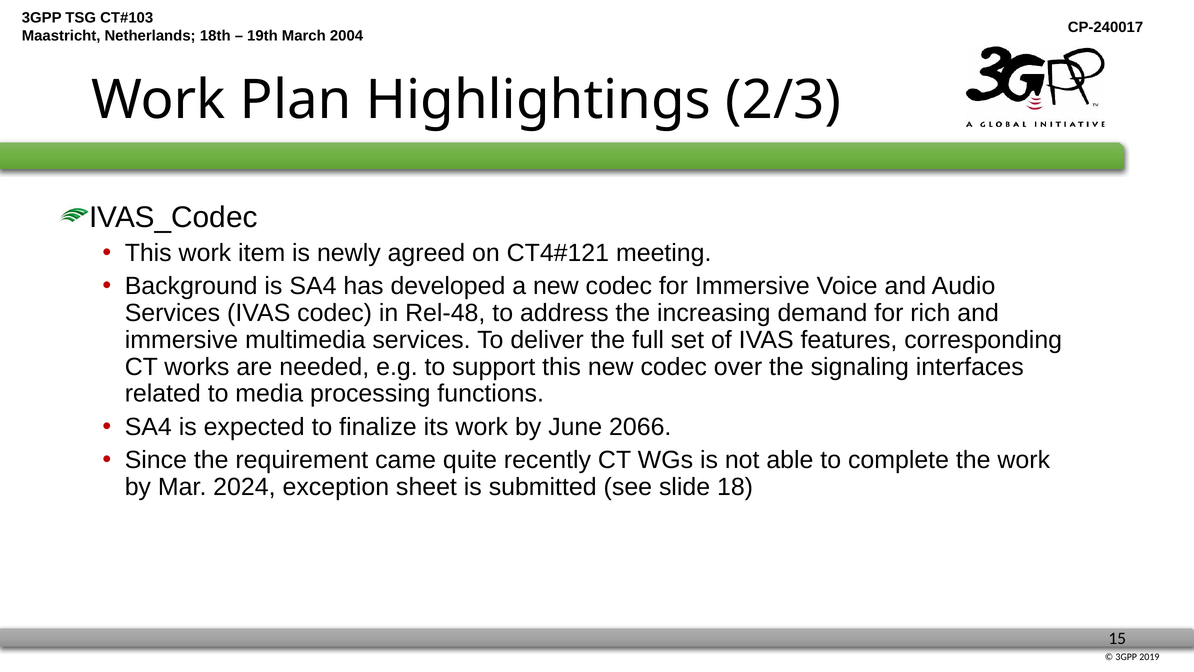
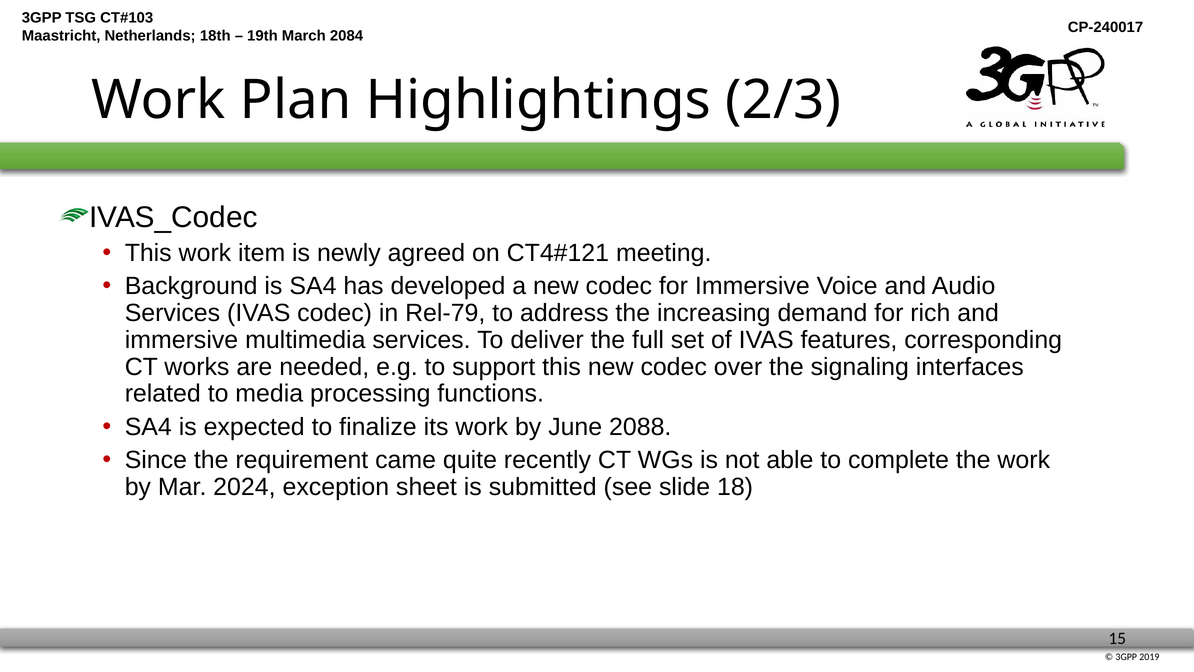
2004: 2004 -> 2084
Rel-48: Rel-48 -> Rel-79
2066: 2066 -> 2088
